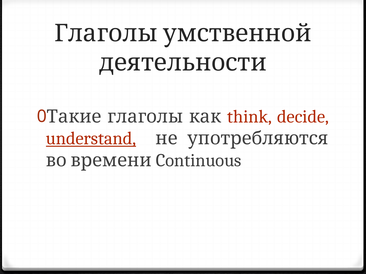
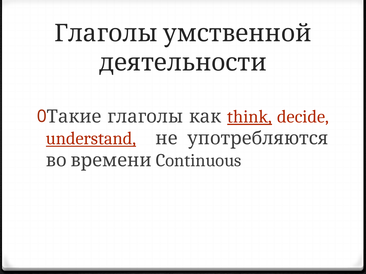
think underline: none -> present
